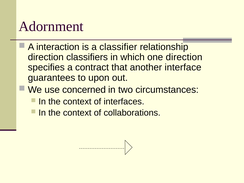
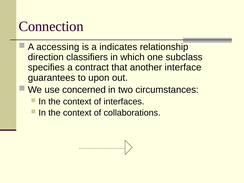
Adornment: Adornment -> Connection
interaction: interaction -> accessing
classifier: classifier -> indicates
one direction: direction -> subclass
